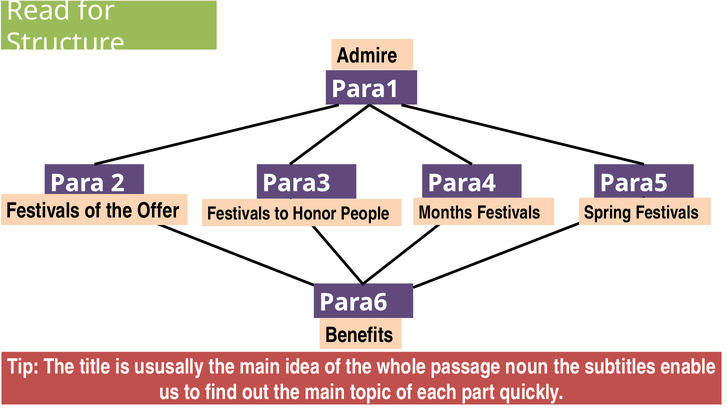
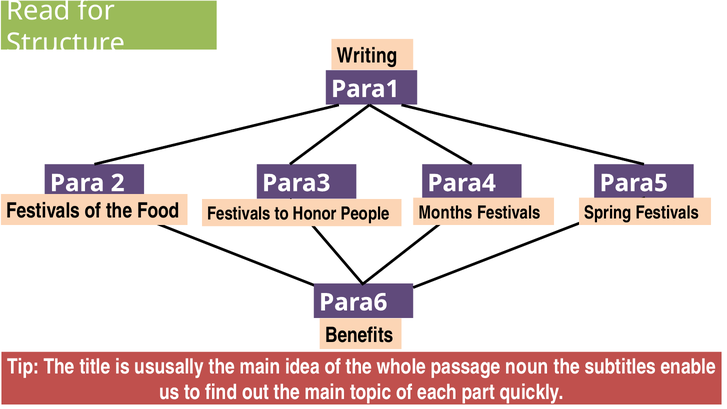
Admire: Admire -> Writing
Offer: Offer -> Food
